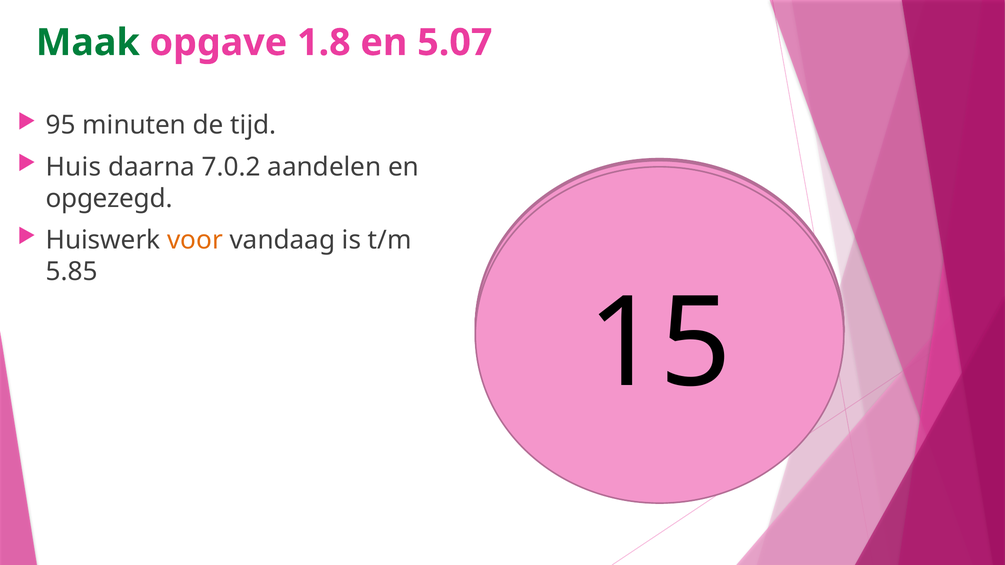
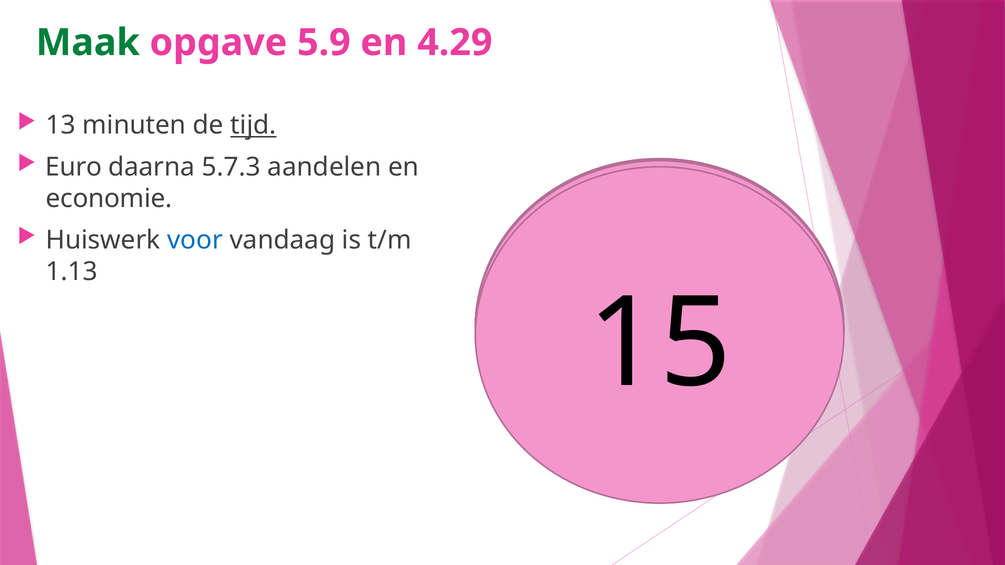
1.8: 1.8 -> 5.9
5.07: 5.07 -> 4.29
95 at (61, 125): 95 -> 13
tijd underline: none -> present
Huis: Huis -> Euro
7.0.2: 7.0.2 -> 5.7.3
opgezegd: opgezegd -> economie
voor colour: orange -> blue
5.85: 5.85 -> 1.13
